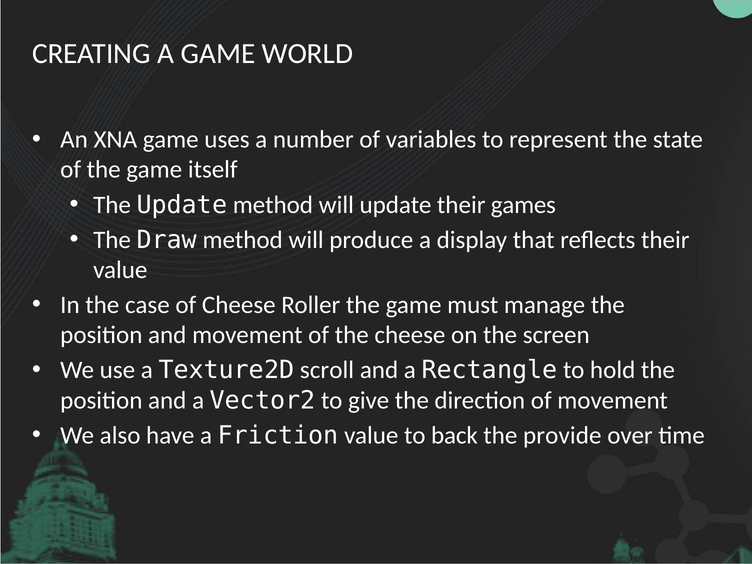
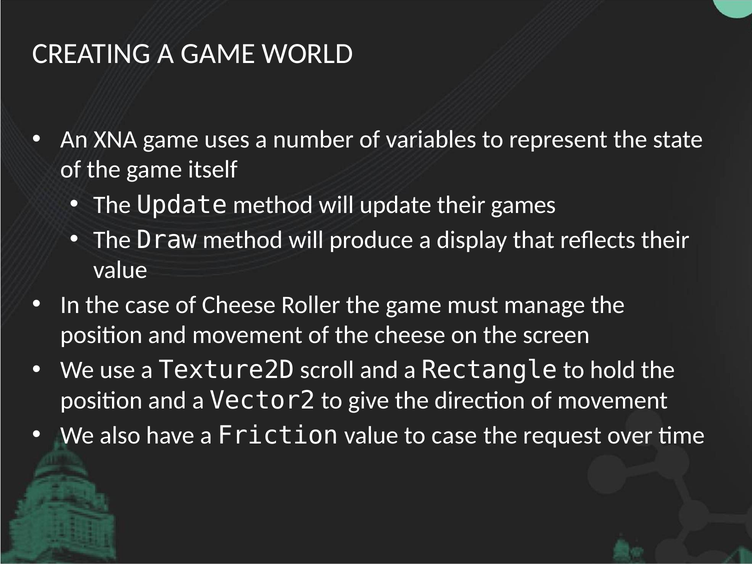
to back: back -> case
provide: provide -> request
